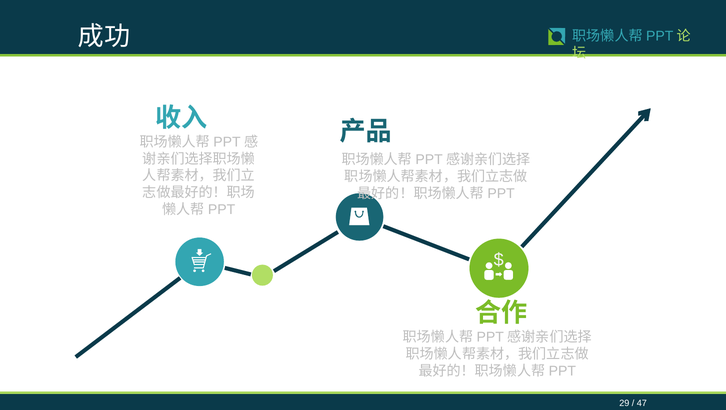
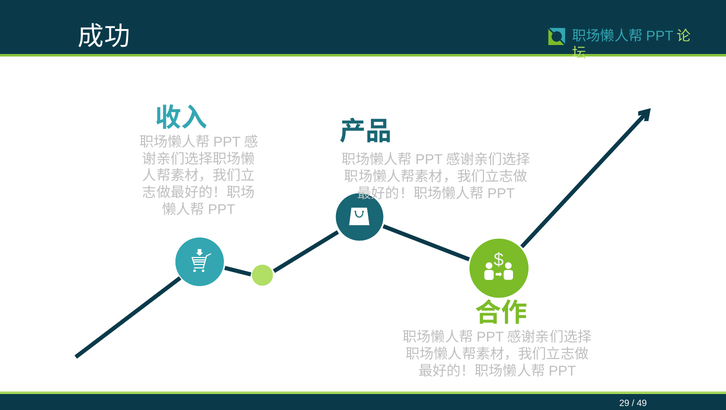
47: 47 -> 49
